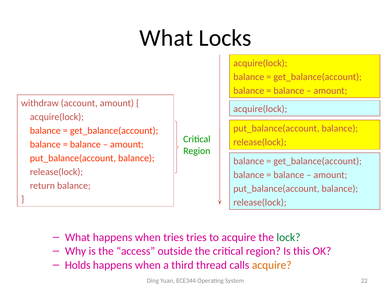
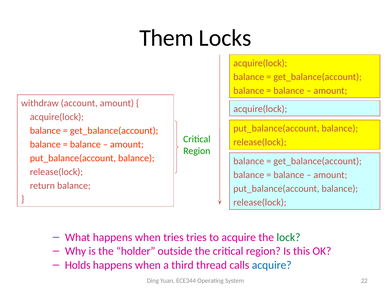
What at (166, 38): What -> Them
access: access -> holder
acquire at (272, 264) colour: orange -> blue
